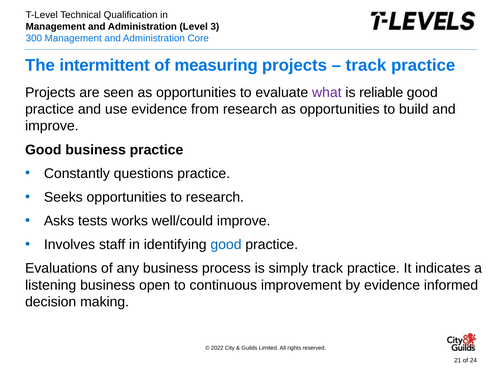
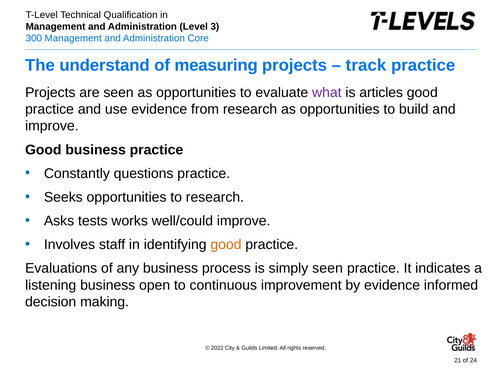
intermittent: intermittent -> understand
reliable: reliable -> articles
good at (226, 244) colour: blue -> orange
simply track: track -> seen
